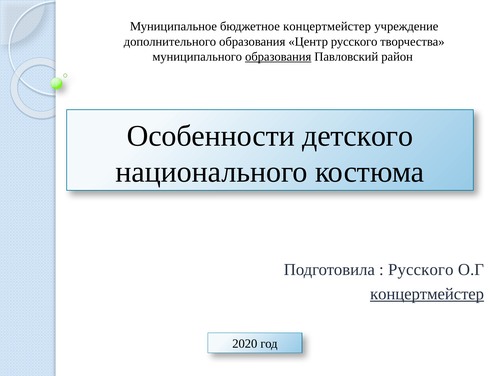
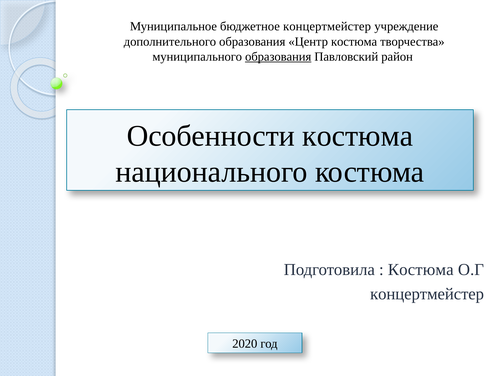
Центр русского: русского -> костюма
Особенности детского: детского -> костюма
Русского at (421, 270): Русского -> Костюма
концертмейстер at (427, 294) underline: present -> none
